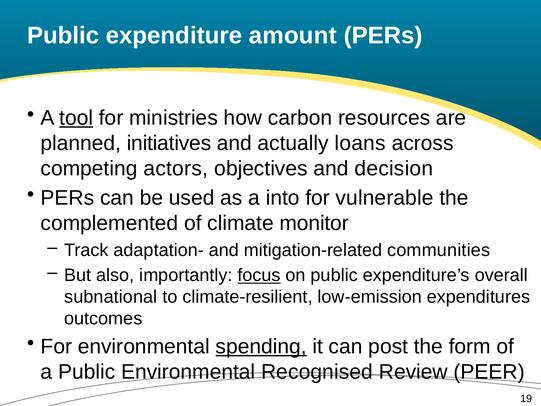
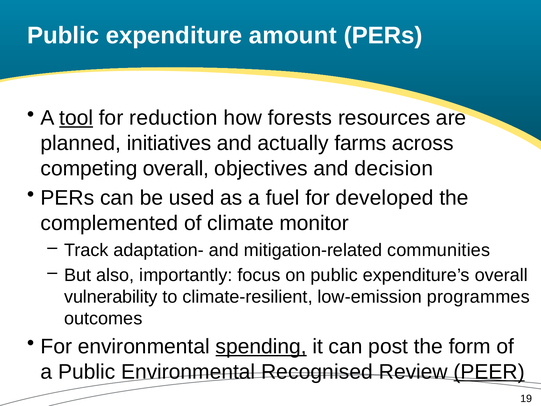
ministries: ministries -> reduction
carbon: carbon -> forests
loans: loans -> farms
competing actors: actors -> overall
into: into -> fuel
vulnerable: vulnerable -> developed
focus underline: present -> none
subnational: subnational -> vulnerability
expenditures: expenditures -> programmes
PEER underline: none -> present
